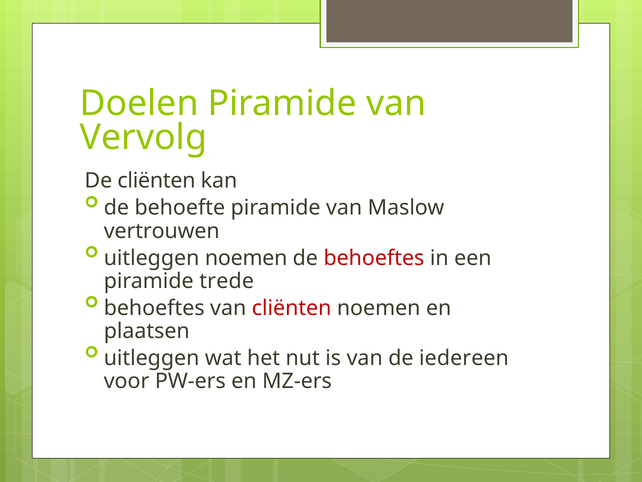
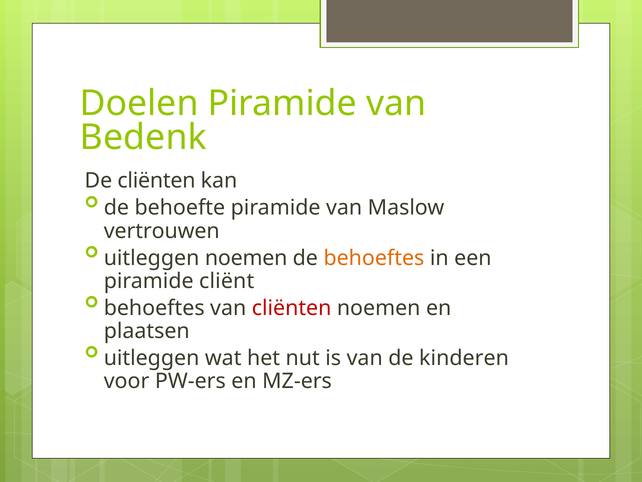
Vervolg: Vervolg -> Bedenk
behoeftes at (374, 258) colour: red -> orange
trede: trede -> cliënt
iedereen: iedereen -> kinderen
